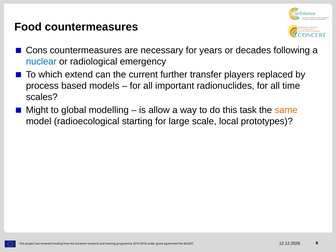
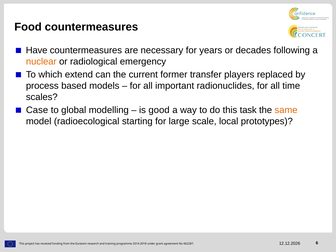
Cons: Cons -> Have
nuclear colour: blue -> orange
further: further -> former
Might: Might -> Case
allow: allow -> good
